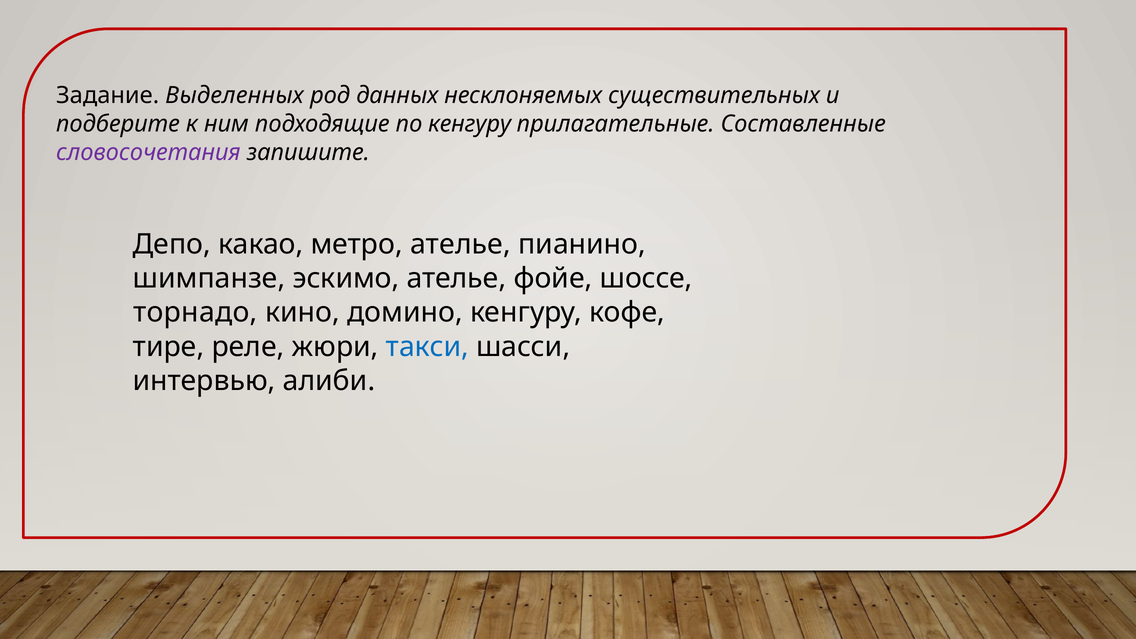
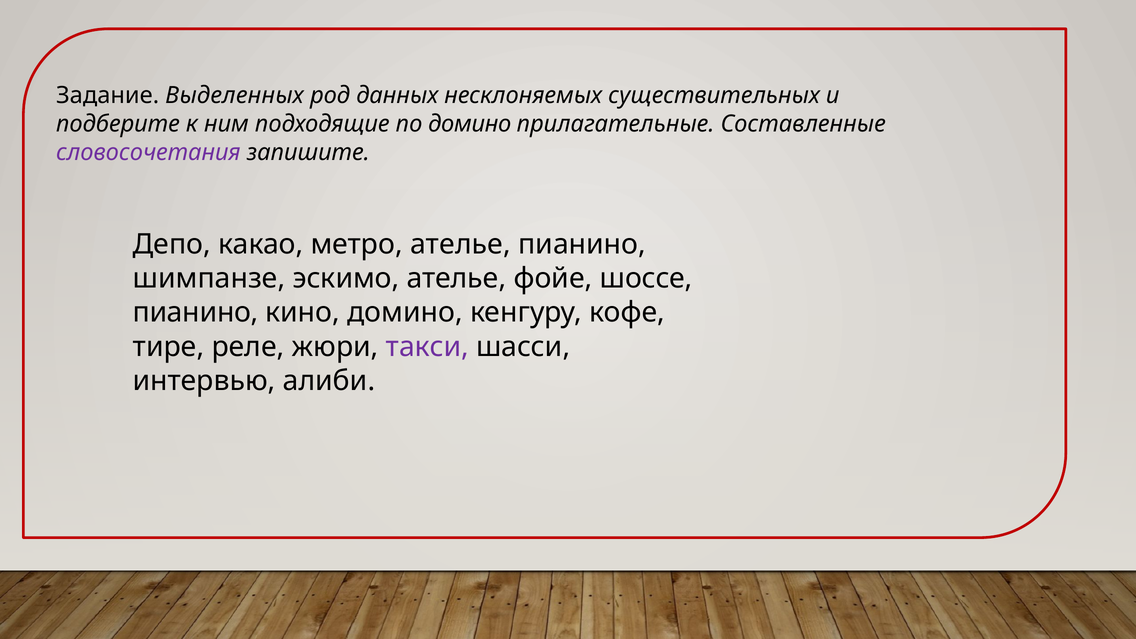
по кенгуру: кенгуру -> домино
торнадо at (195, 313): торнадо -> пианино
такси colour: blue -> purple
